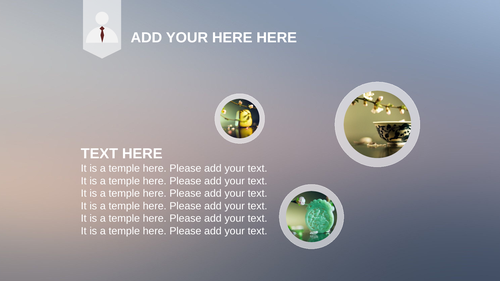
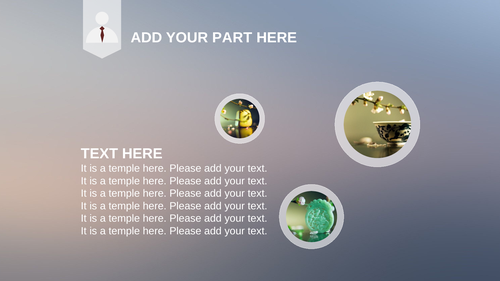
YOUR HERE: HERE -> PART
